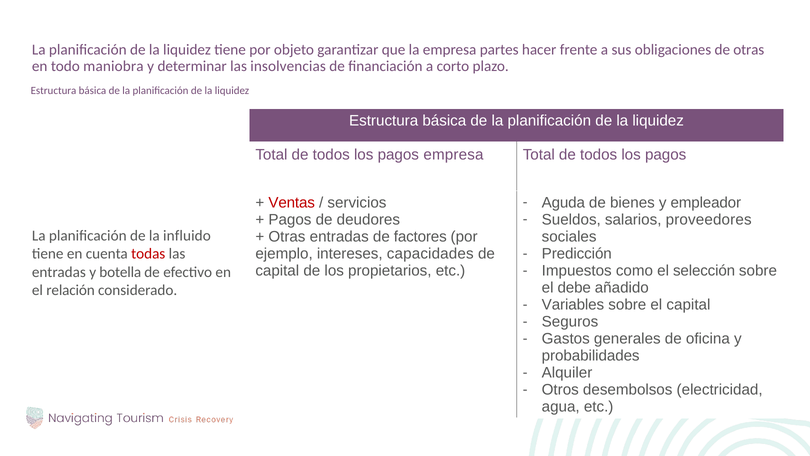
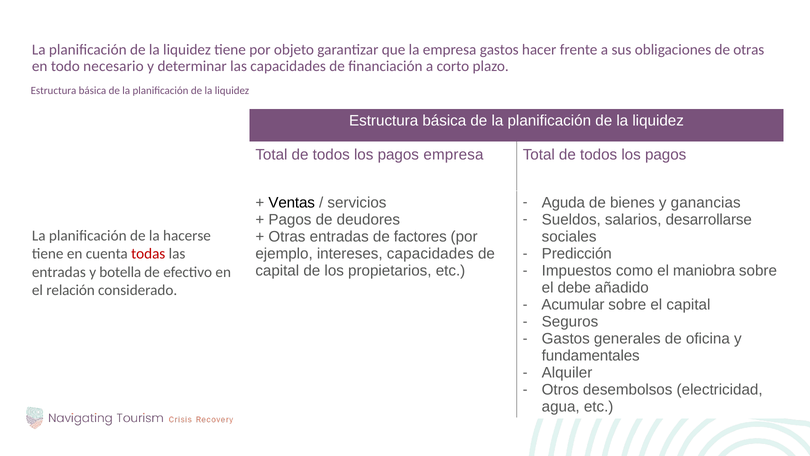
empresa partes: partes -> gastos
maniobra: maniobra -> necesario
las insolvencias: insolvencias -> capacidades
Ventas colour: red -> black
empleador: empleador -> ganancias
proveedores: proveedores -> desarrollarse
influido: influido -> hacerse
selección: selección -> maniobra
Variables: Variables -> Acumular
probabilidades: probabilidades -> fundamentales
